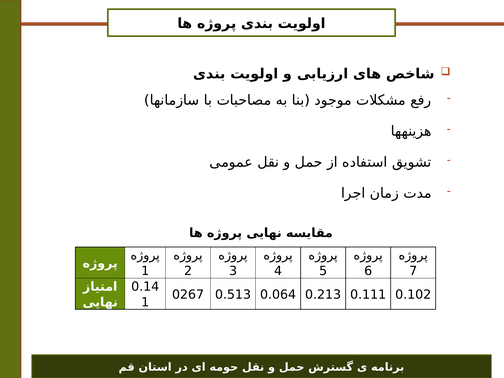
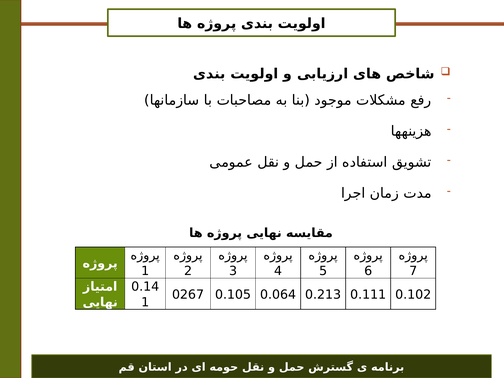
0.513: 0.513 -> 0.105
